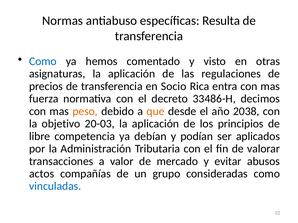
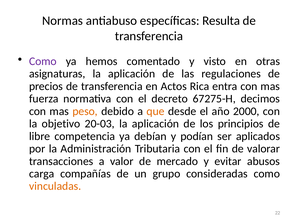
Como at (43, 61) colour: blue -> purple
Socio: Socio -> Actos
33486-H: 33486-H -> 67275-H
2038: 2038 -> 2000
actos: actos -> carga
vinculadas colour: blue -> orange
